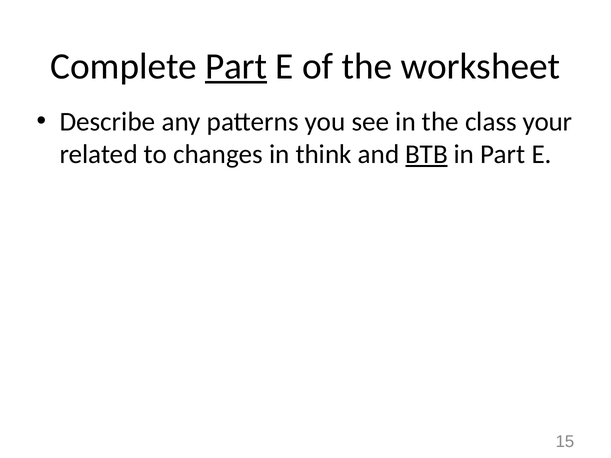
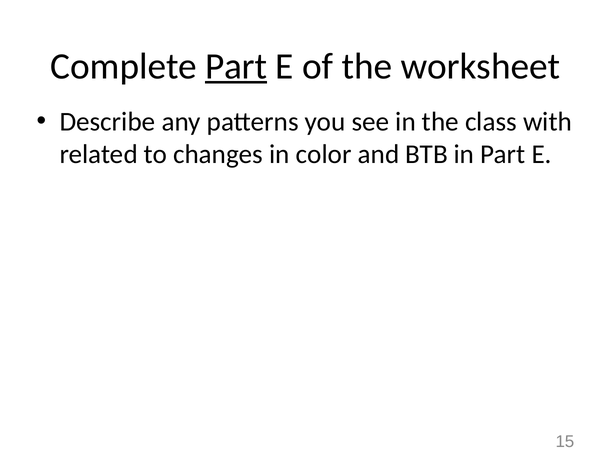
your: your -> with
think: think -> color
BTB underline: present -> none
